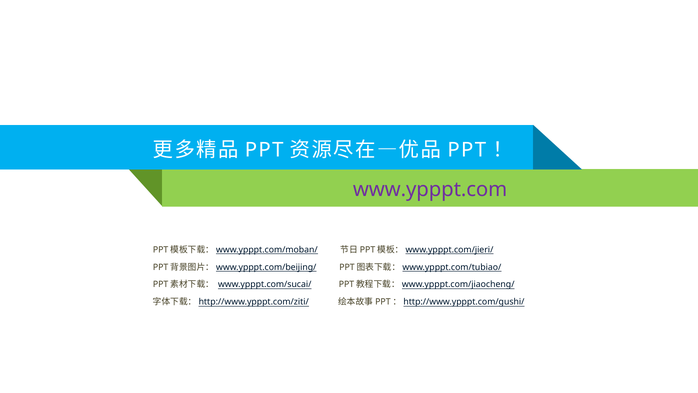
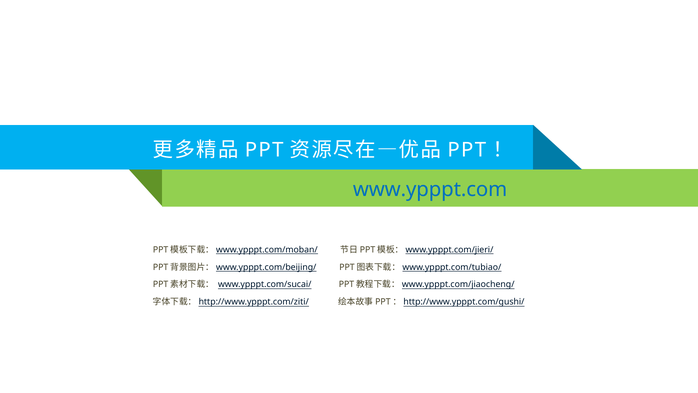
www.ypppt.com colour: purple -> blue
